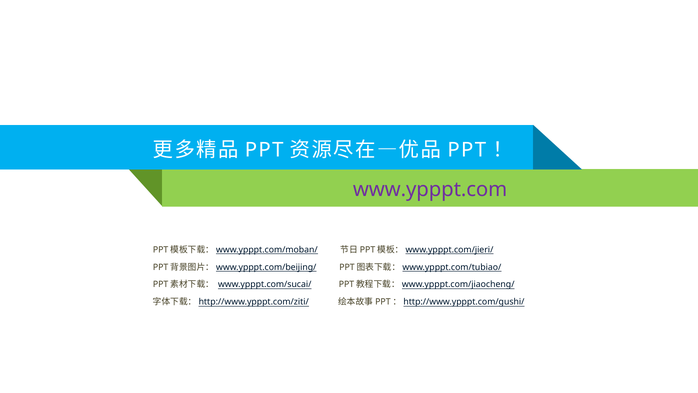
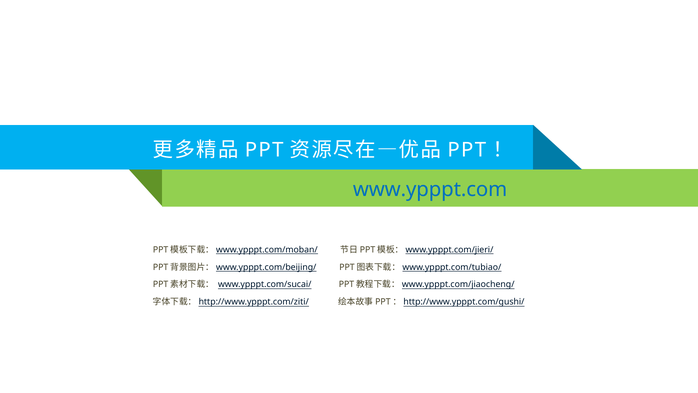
www.ypppt.com colour: purple -> blue
